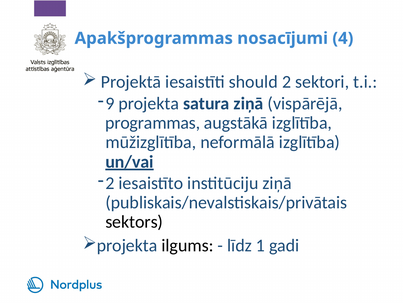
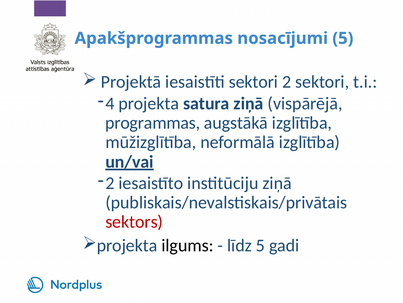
nosacījumi 4: 4 -> 5
iesaistīti should: should -> sektori
9: 9 -> 4
sektors colour: black -> red
līdz 1: 1 -> 5
